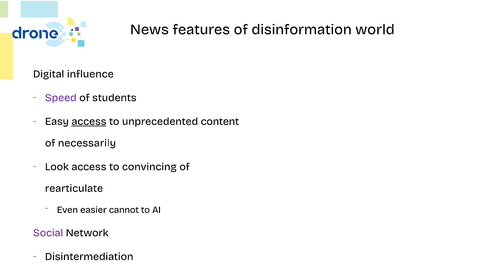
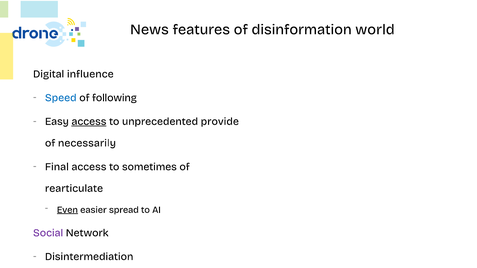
Speed colour: purple -> blue
students: students -> following
content: content -> provide
Look: Look -> Final
convincing: convincing -> sometimes
Even underline: none -> present
cannot: cannot -> spread
